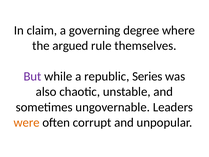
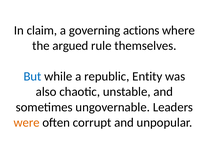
degree: degree -> actions
But colour: purple -> blue
Series: Series -> Entity
